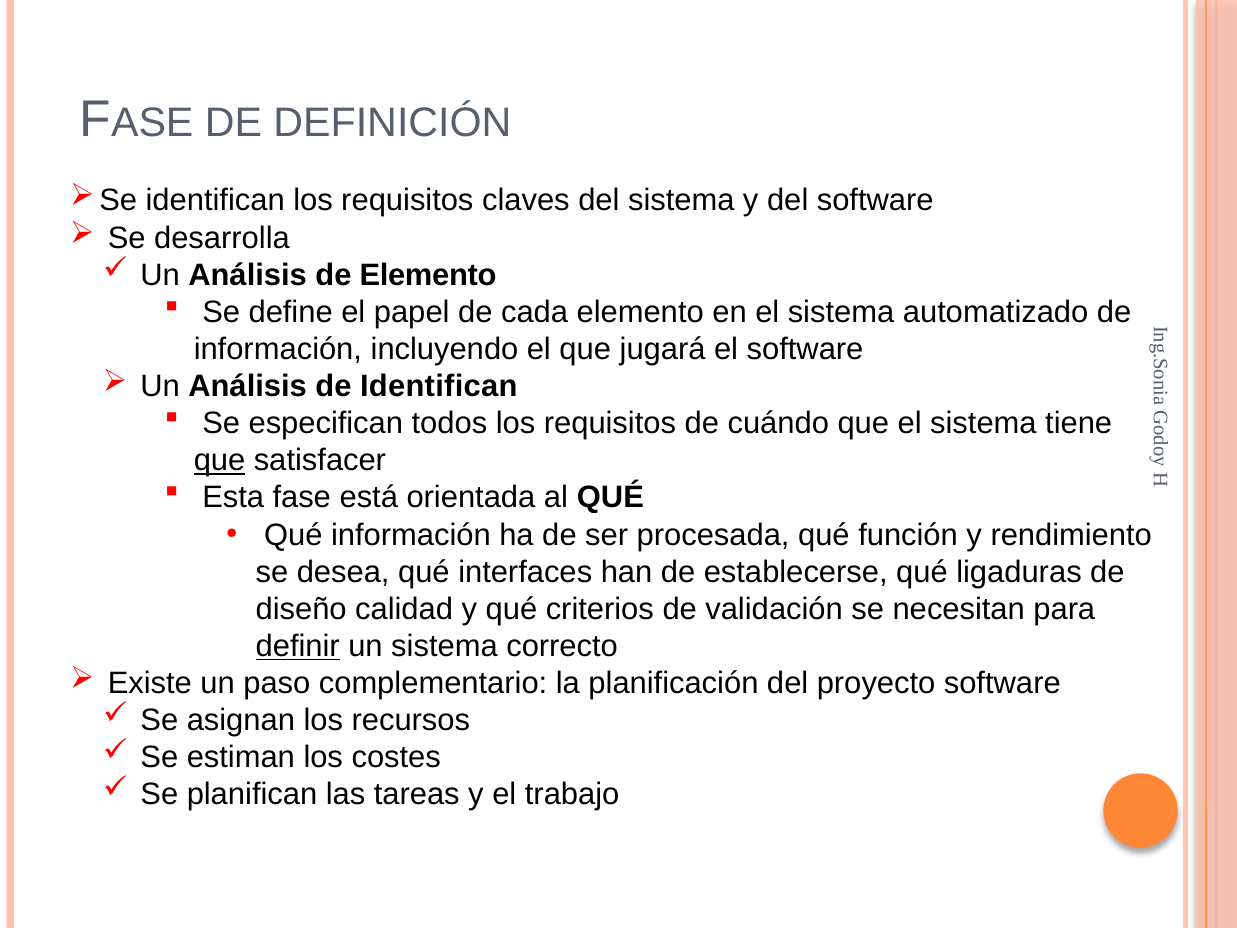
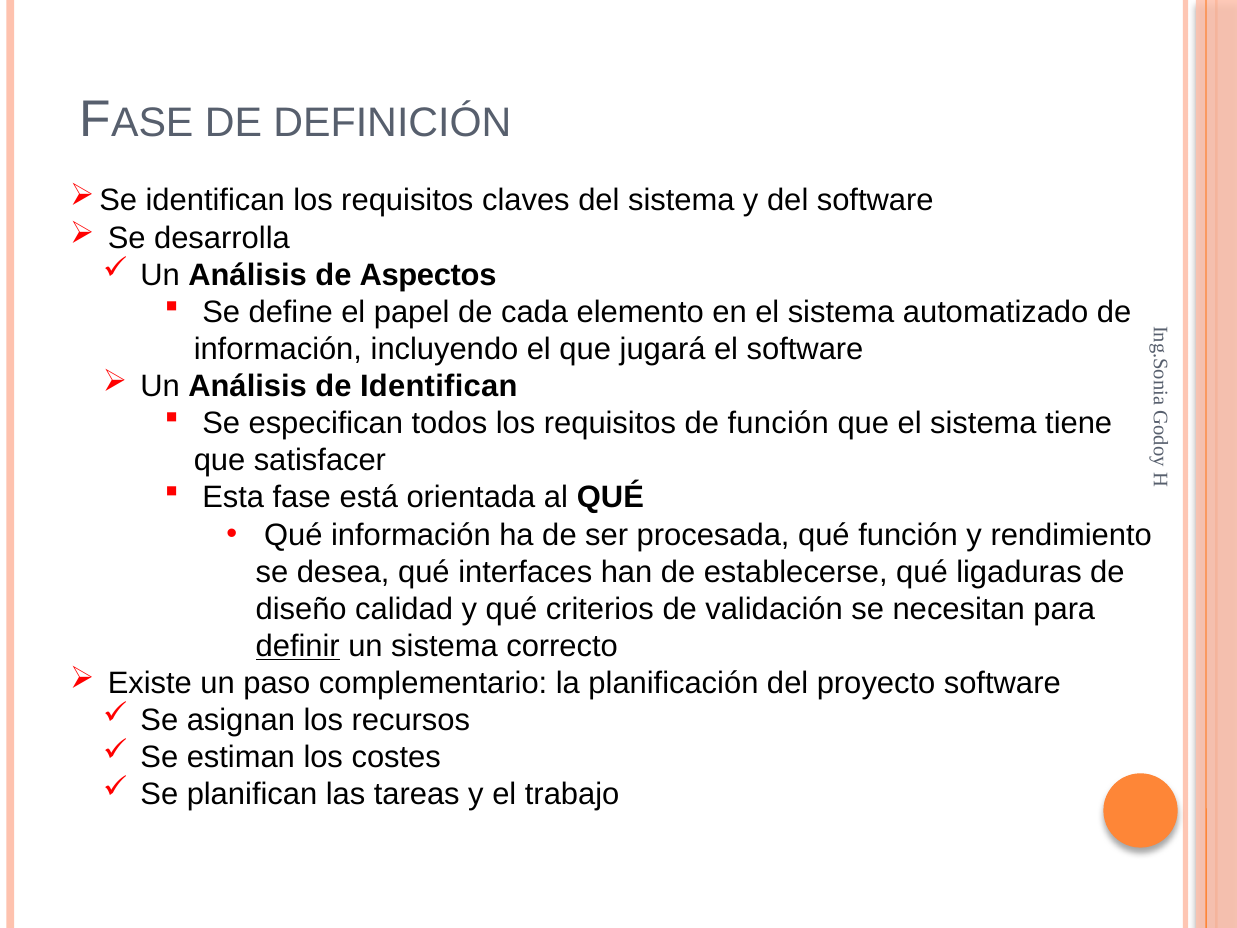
de Elemento: Elemento -> Aspectos
de cuándo: cuándo -> función
que at (220, 460) underline: present -> none
